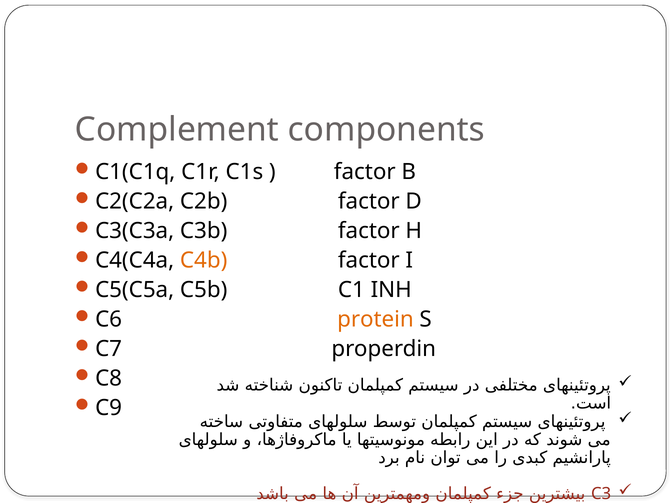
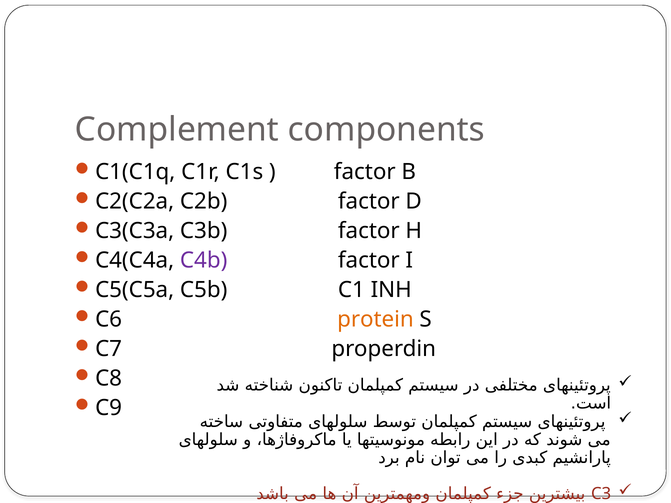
C4b colour: orange -> purple
